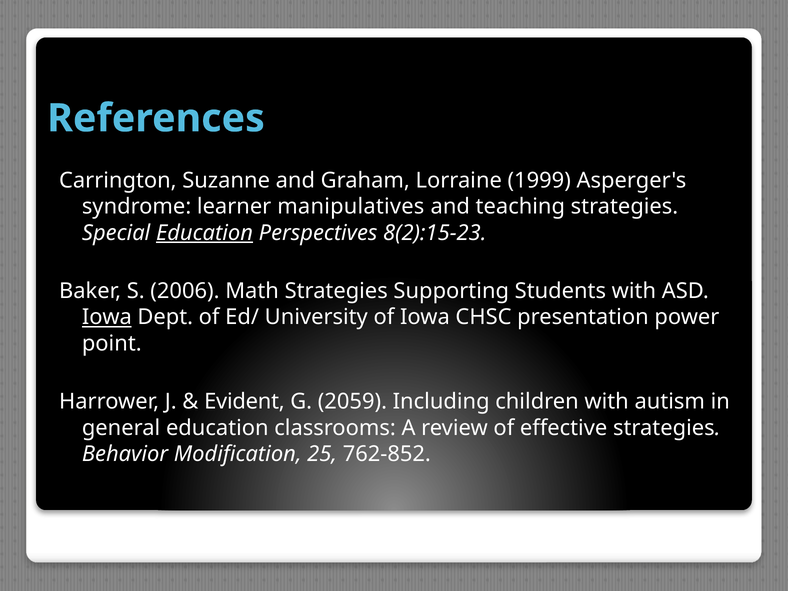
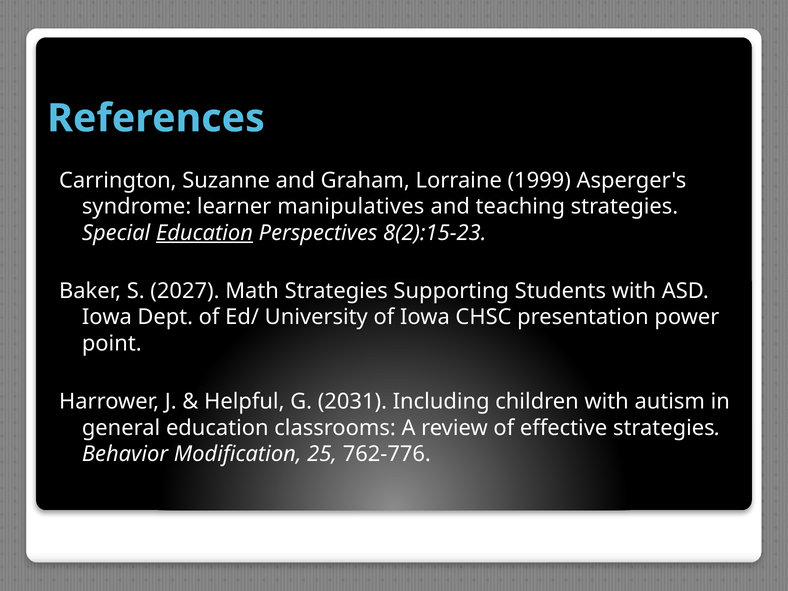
2006: 2006 -> 2027
Iowa at (107, 317) underline: present -> none
Evident: Evident -> Helpful
2059: 2059 -> 2031
762-852: 762-852 -> 762-776
